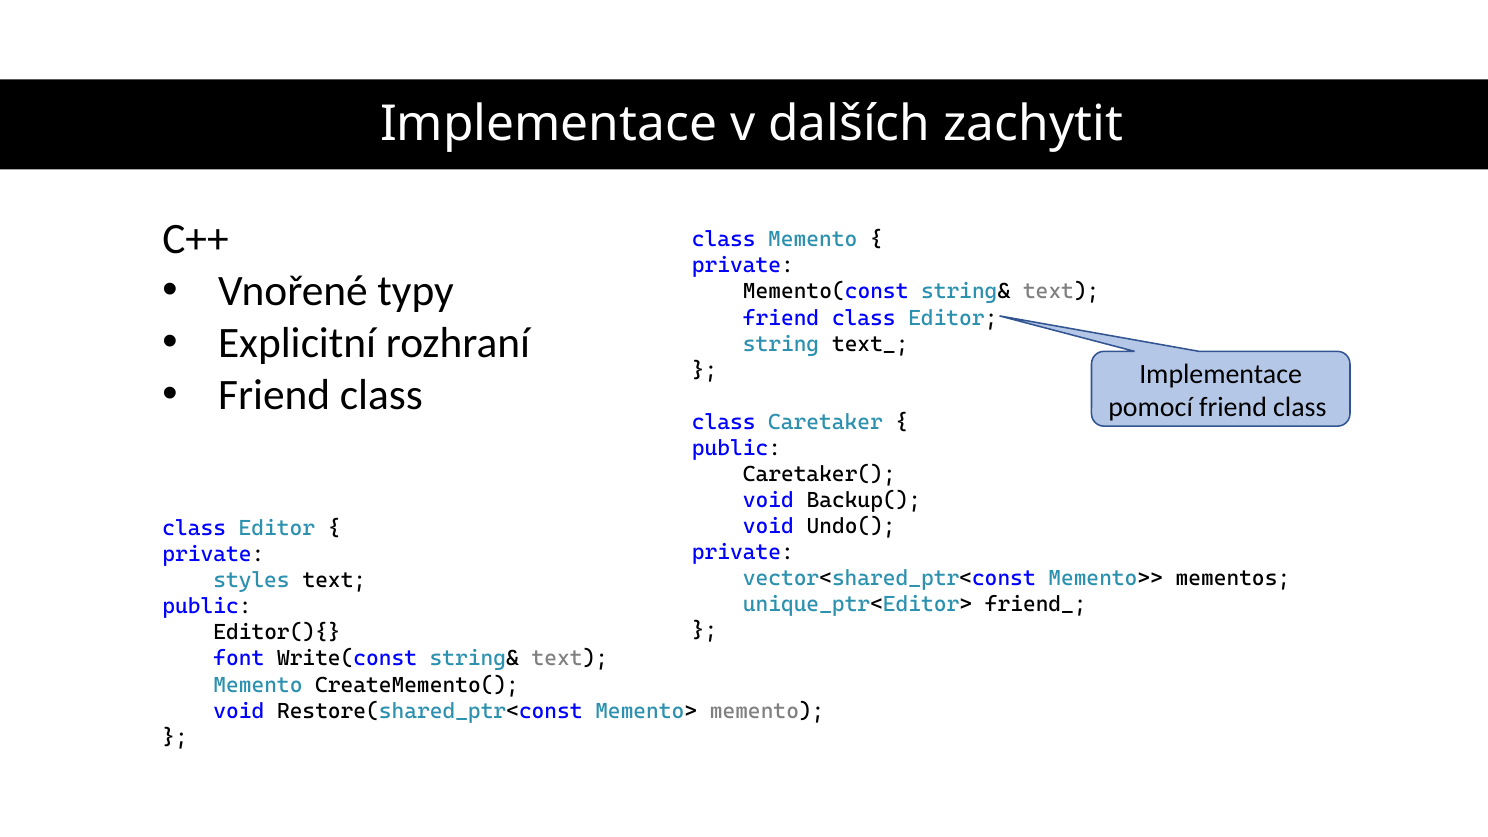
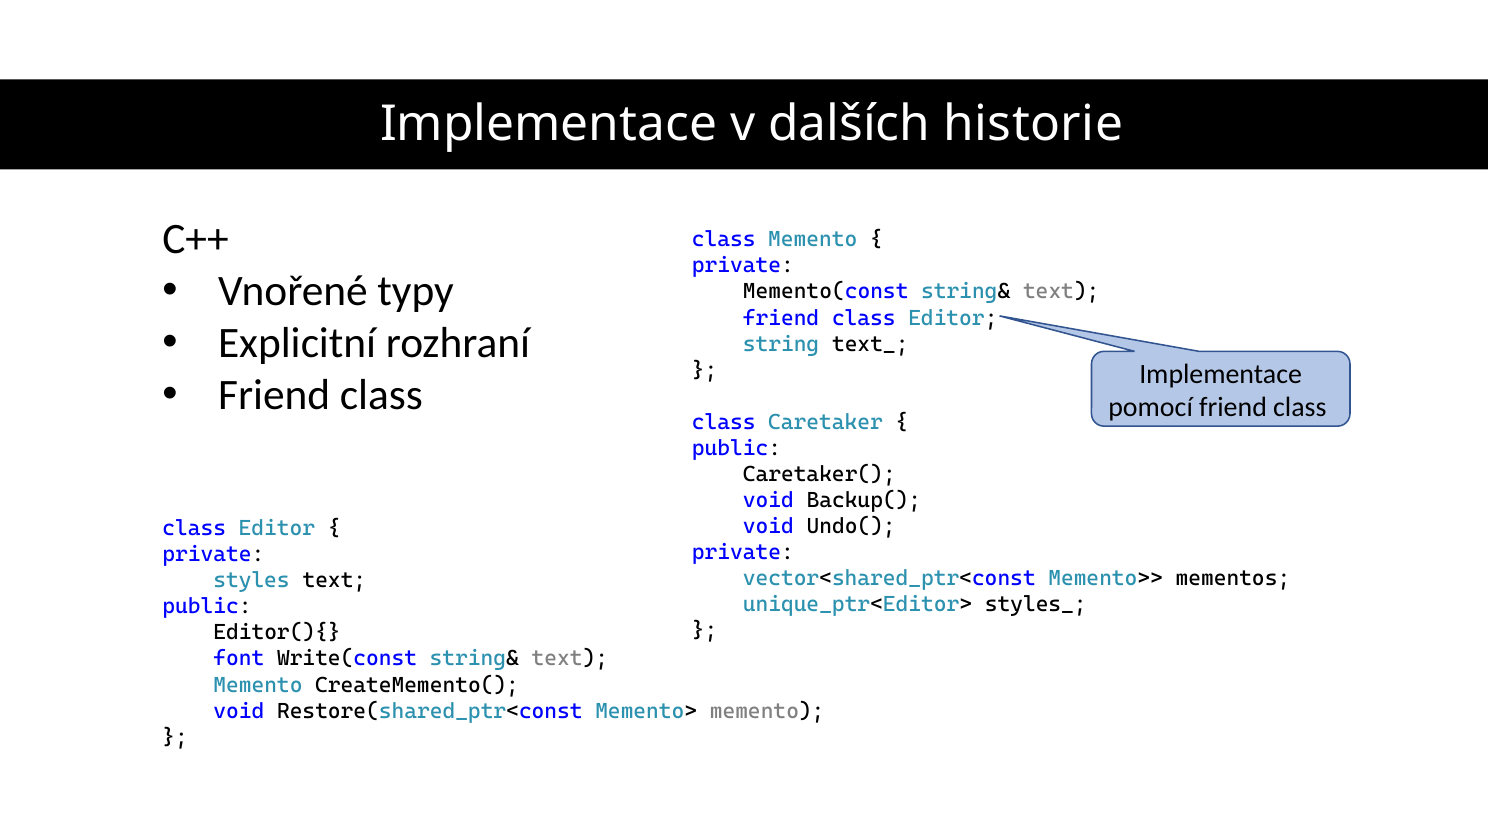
zachytit: zachytit -> historie
friend_: friend_ -> styles_
